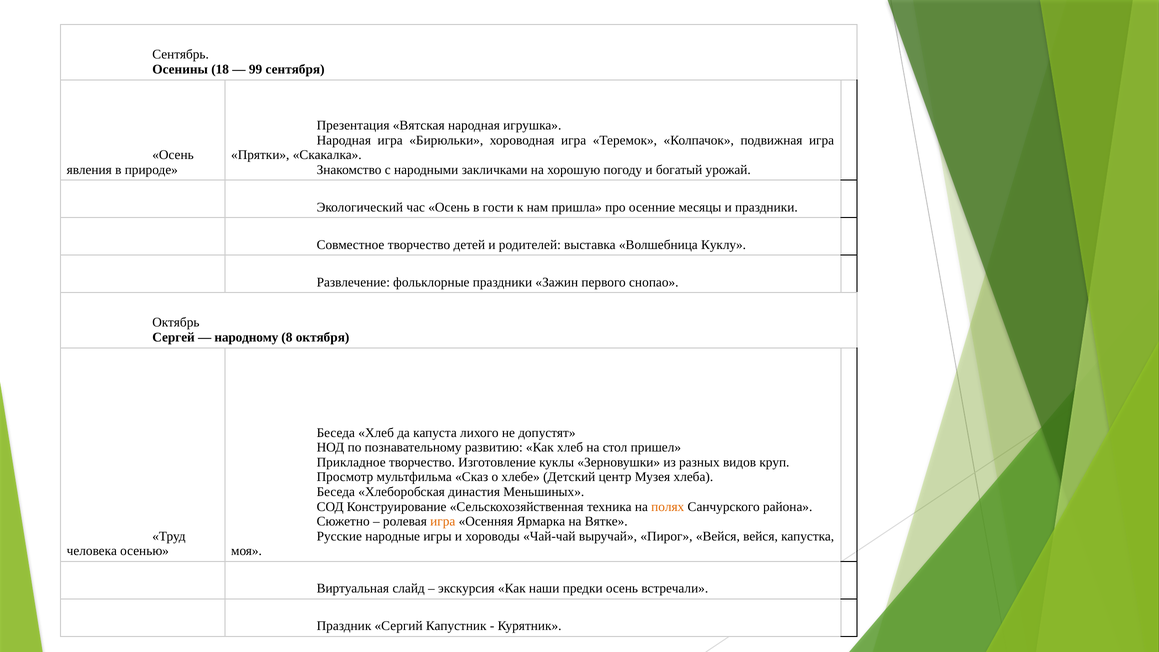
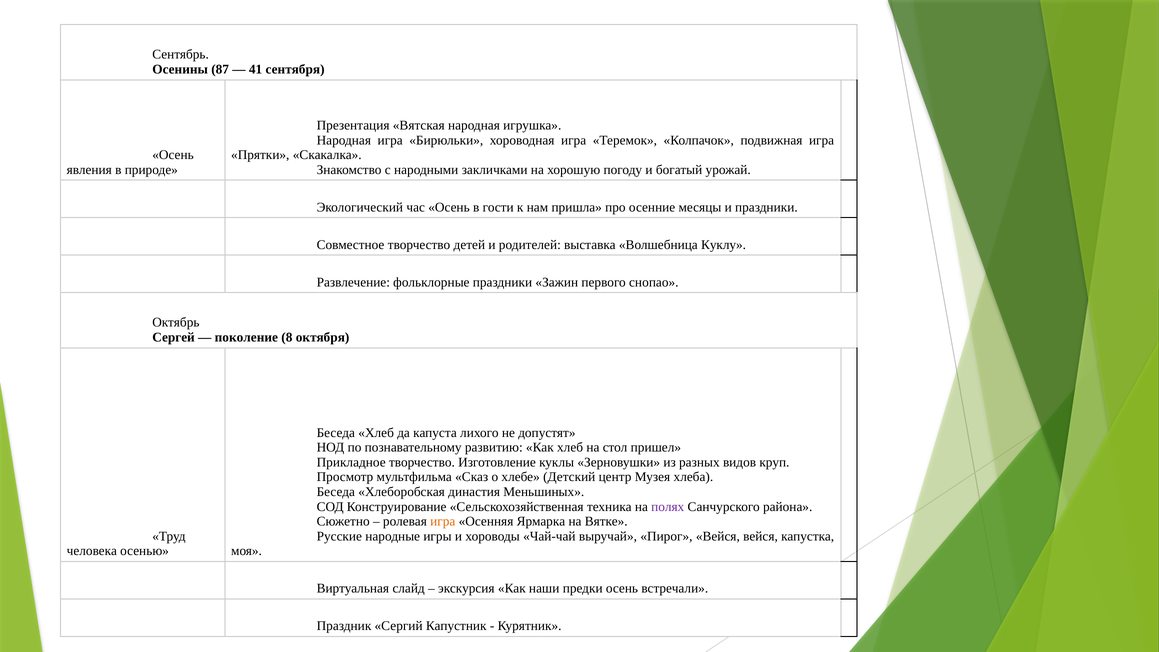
18: 18 -> 87
99: 99 -> 41
народному: народному -> поколение
полях colour: orange -> purple
